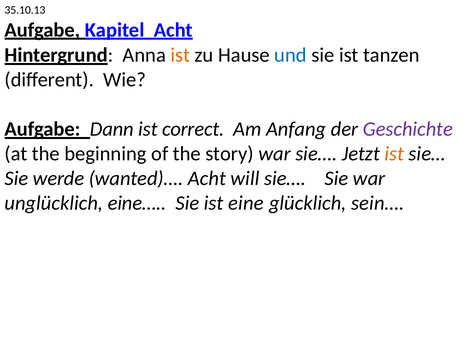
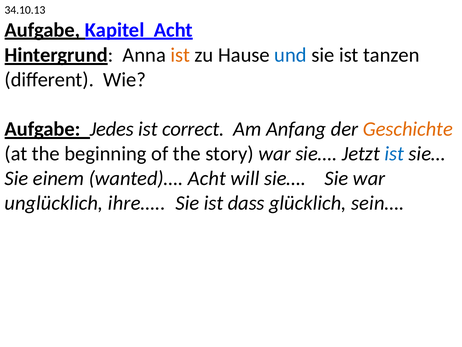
35.10.13: 35.10.13 -> 34.10.13
Dann: Dann -> Jedes
Geschichte colour: purple -> orange
ist at (394, 154) colour: orange -> blue
werde: werde -> einem
eine…: eine… -> ihre…
eine: eine -> dass
